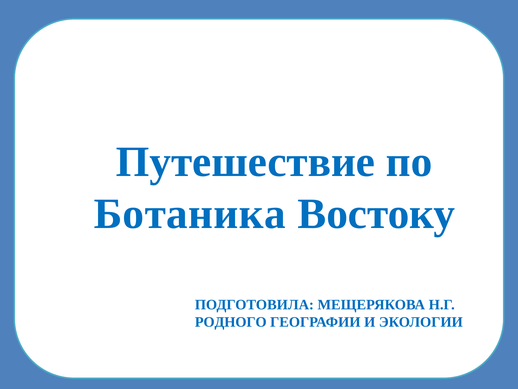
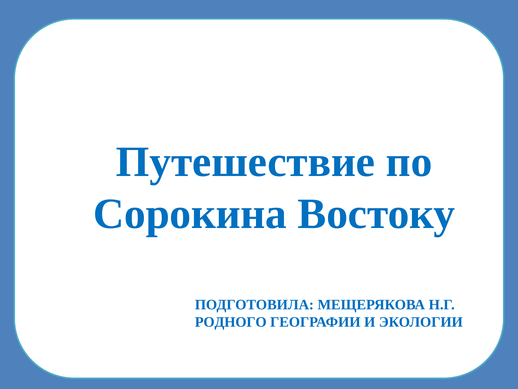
Ботаника: Ботаника -> Сорокина
